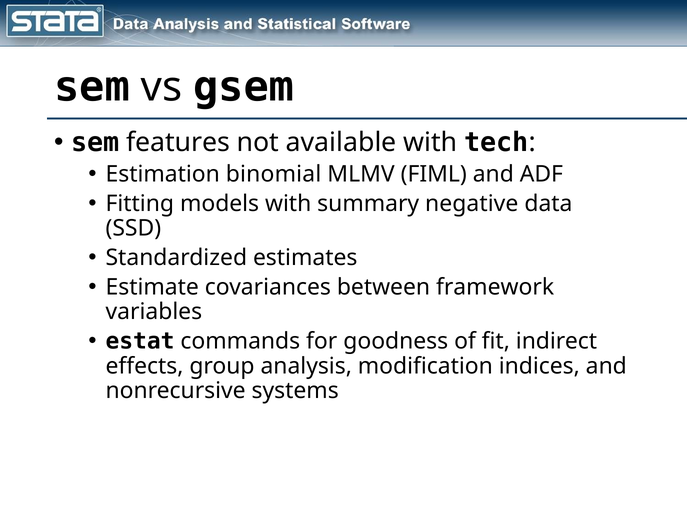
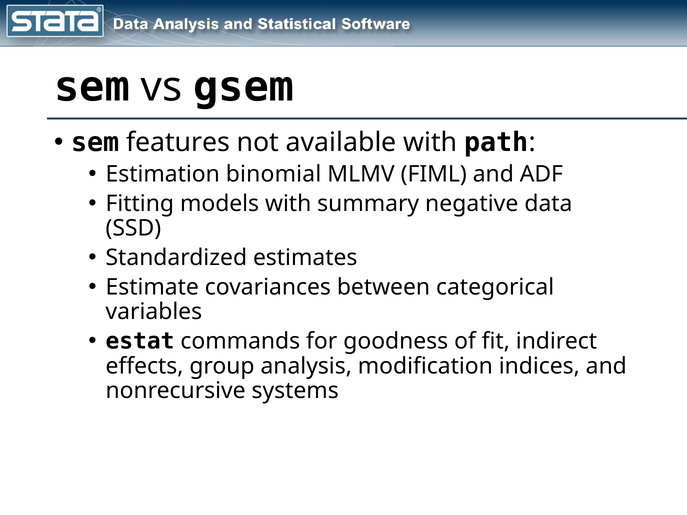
tech: tech -> path
framework: framework -> categorical
